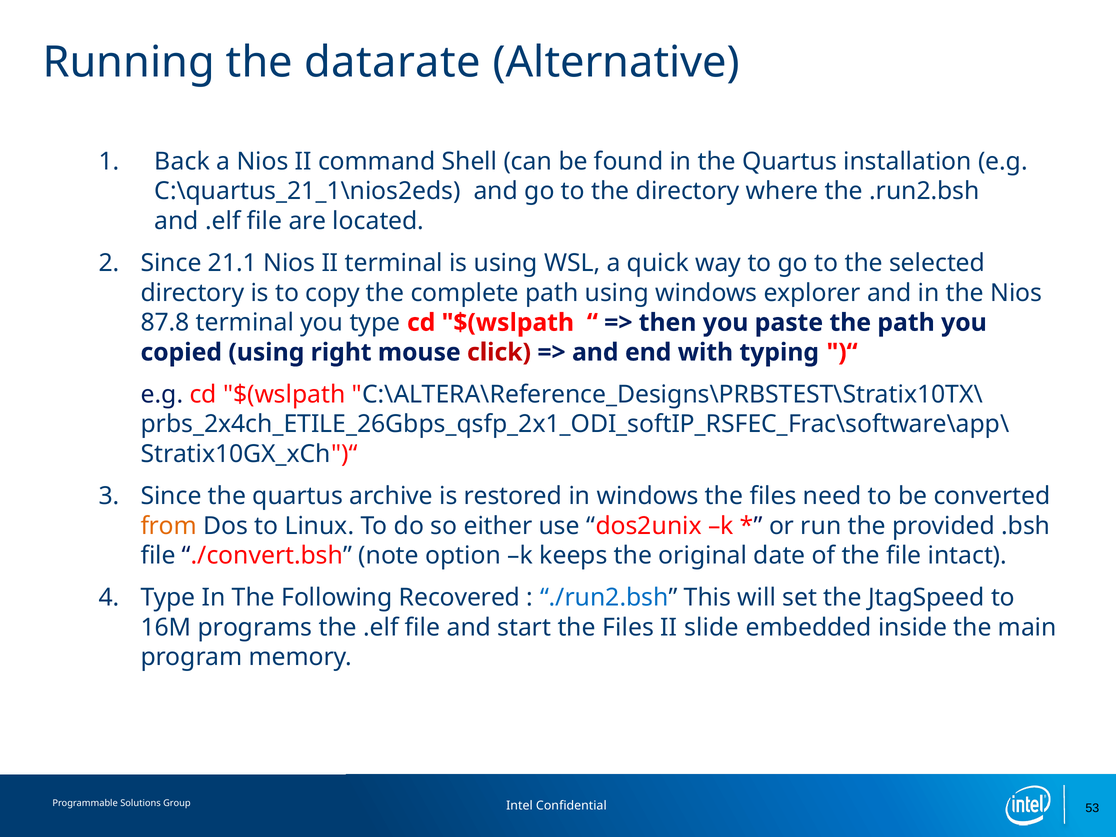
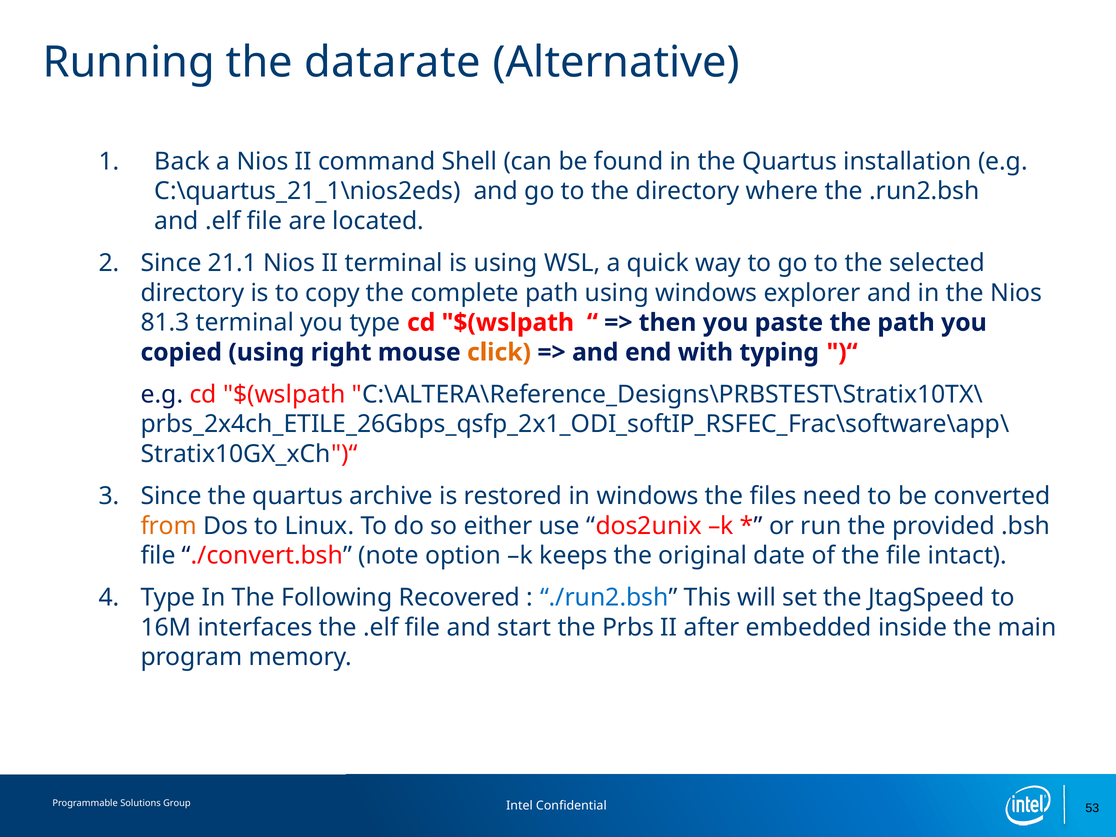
87.8: 87.8 -> 81.3
click colour: red -> orange
programs: programs -> interfaces
start the Files: Files -> Prbs
slide: slide -> after
